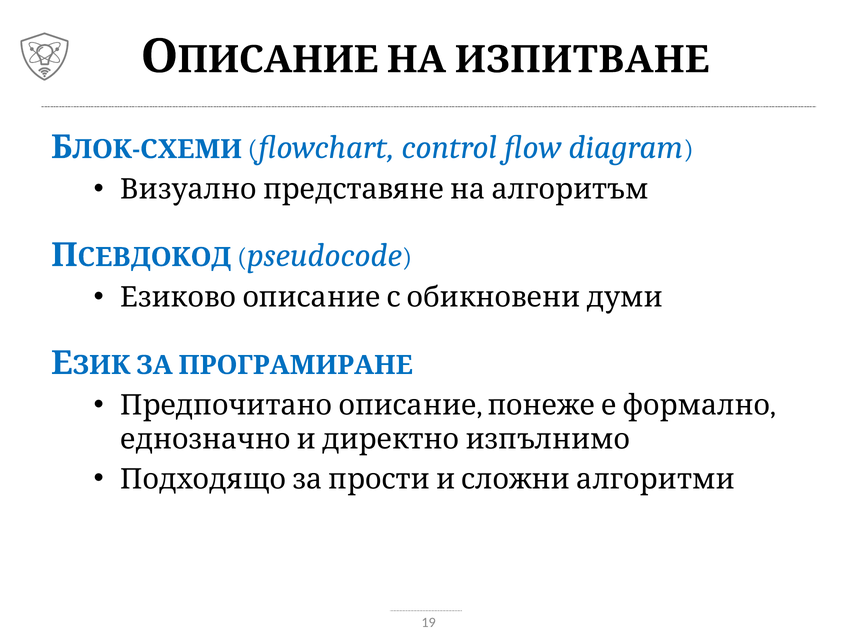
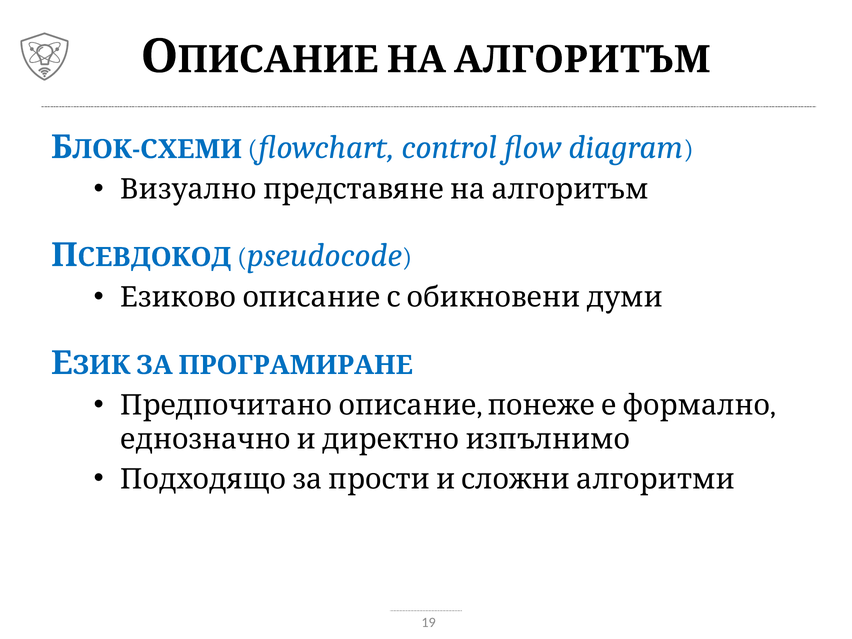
ИЗПИТВАНЕ: ИЗПИТВАНЕ -> АЛГОРИТЪМ
